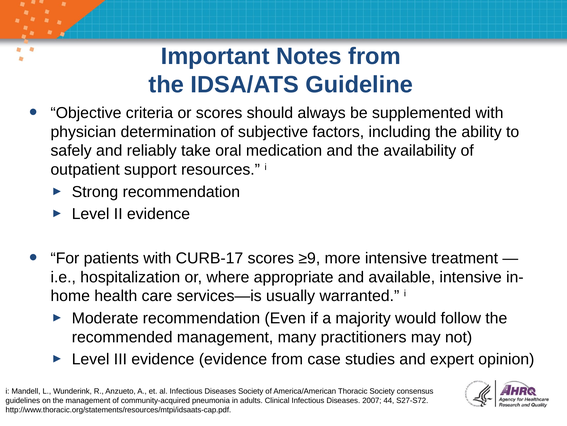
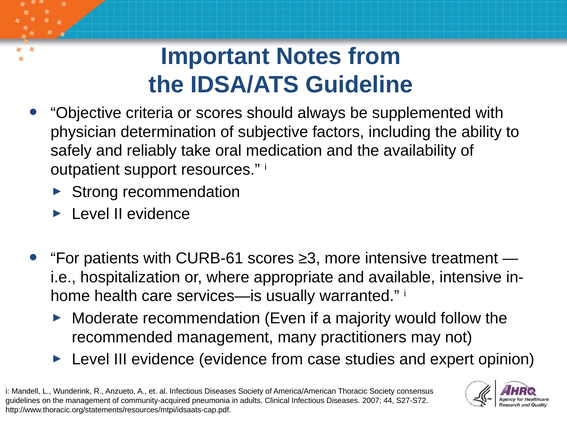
CURB-17: CURB-17 -> CURB-61
≥9: ≥9 -> ≥3
